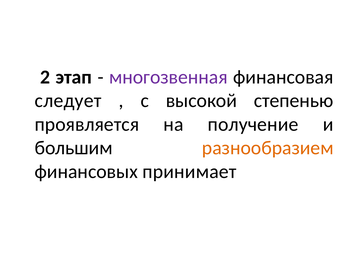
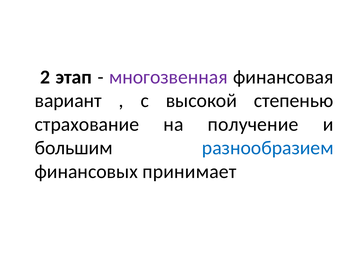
следует: следует -> вариант
проявляется: проявляется -> страхование
разнообразием colour: orange -> blue
